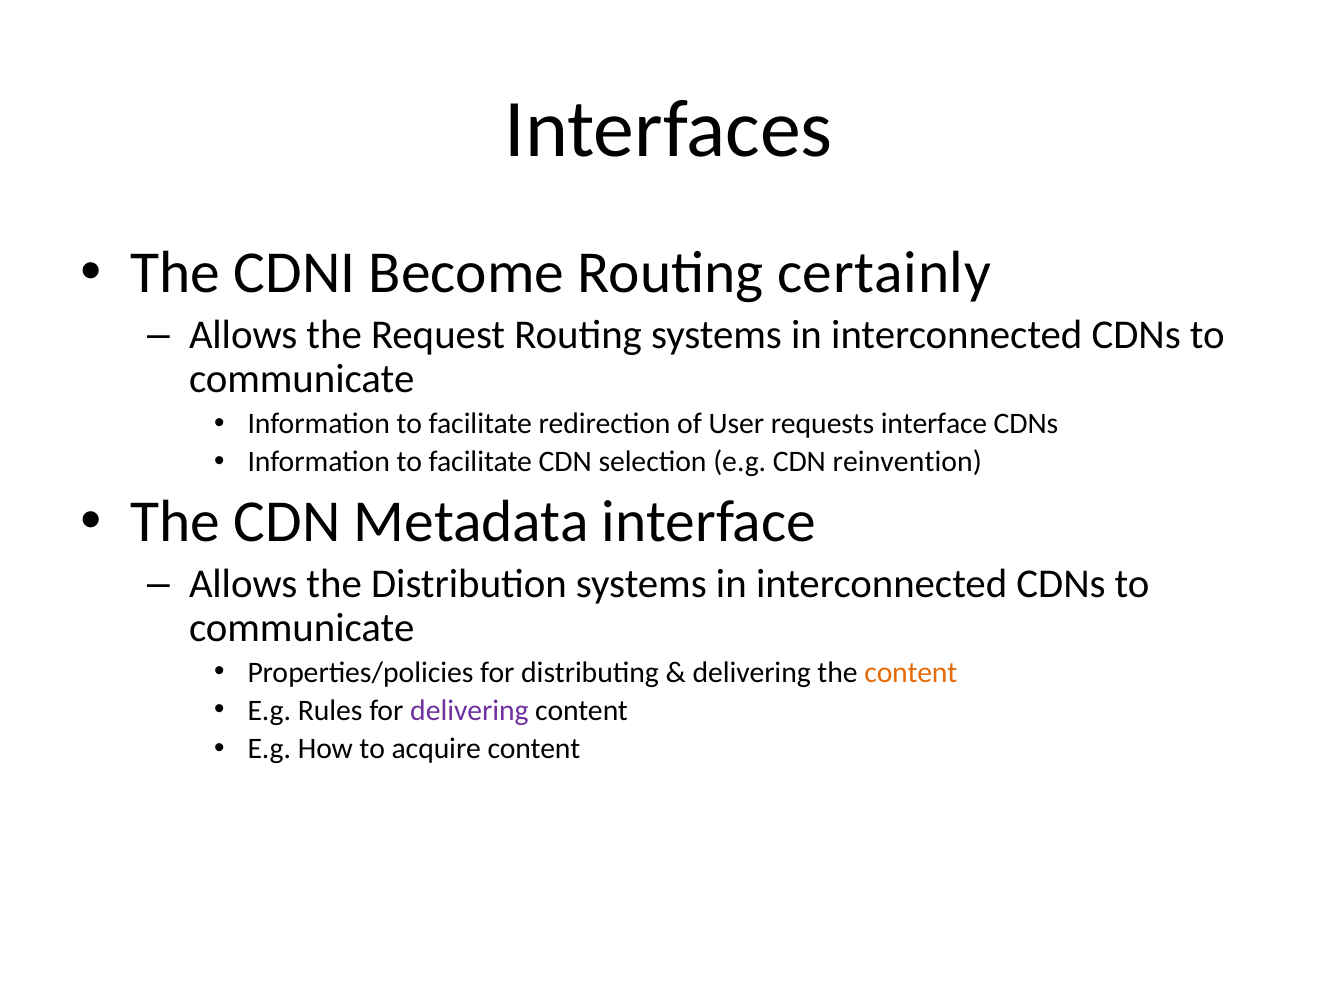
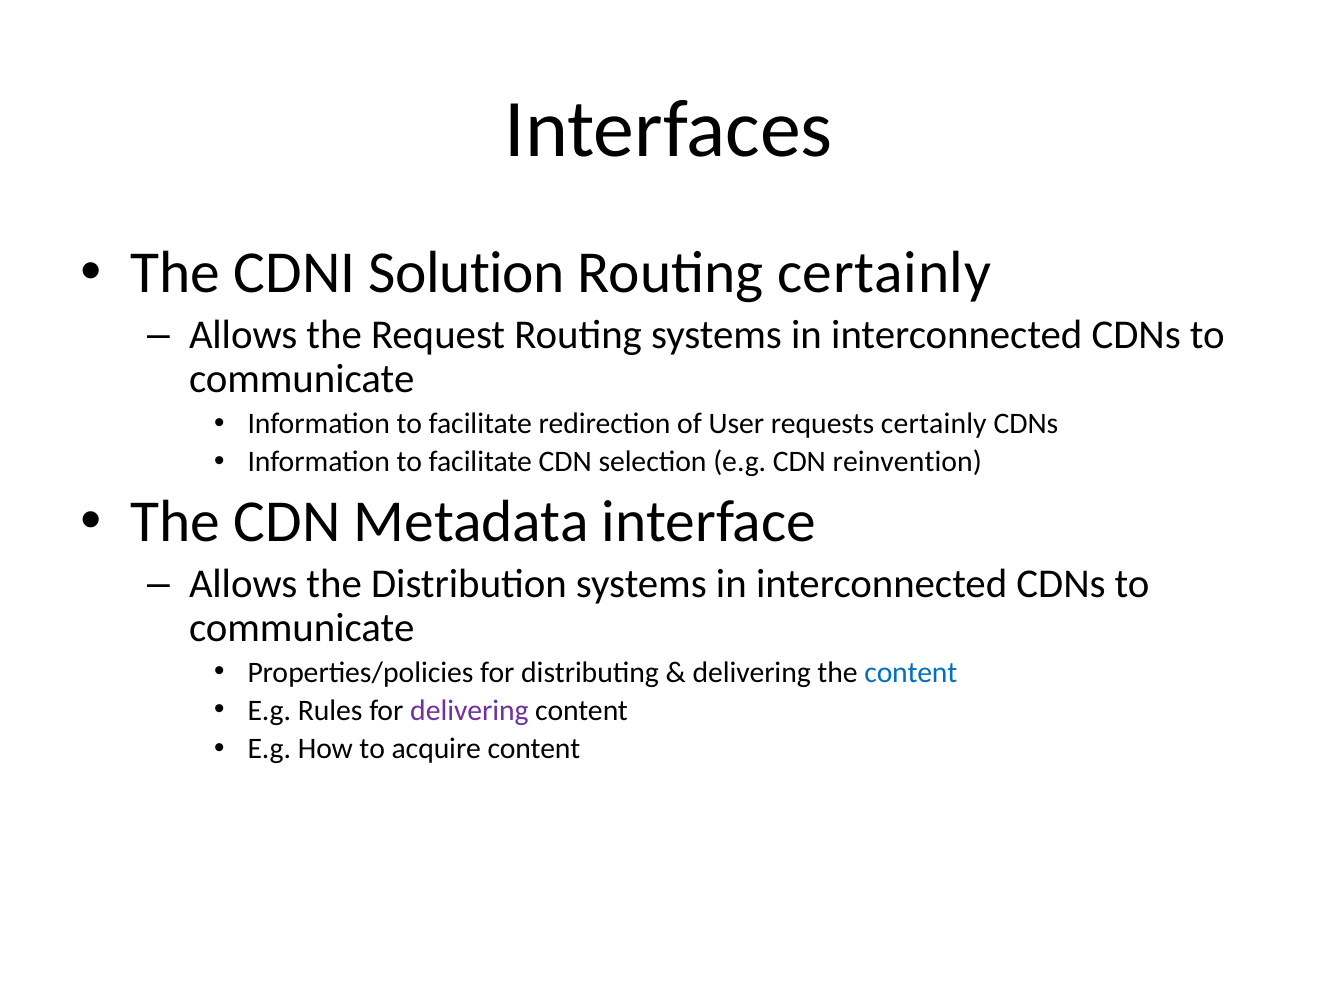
Become: Become -> Solution
requests interface: interface -> certainly
content at (911, 672) colour: orange -> blue
